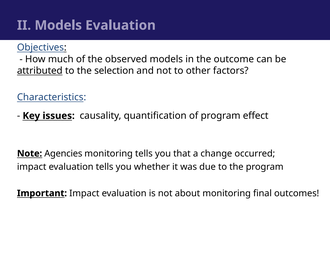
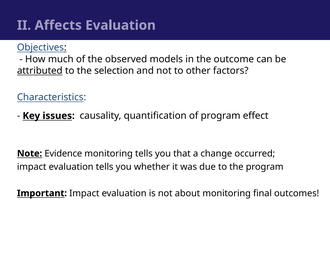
II Models: Models -> Affects
Agencies: Agencies -> Evidence
